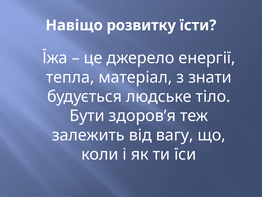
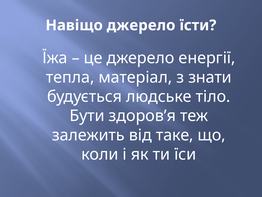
Навіщо розвитку: розвитку -> джерело
вагу: вагу -> таке
